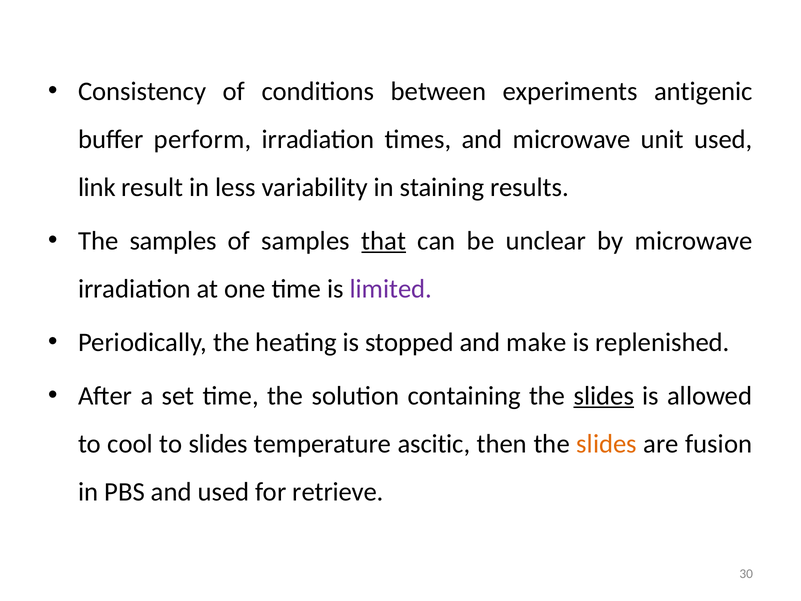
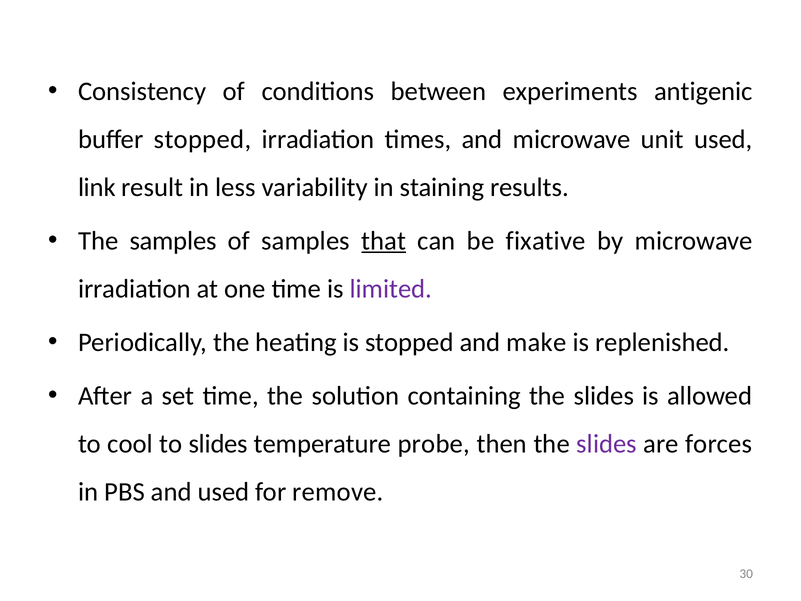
buffer perform: perform -> stopped
unclear: unclear -> fixative
slides at (604, 396) underline: present -> none
ascitic: ascitic -> probe
slides at (607, 444) colour: orange -> purple
fusion: fusion -> forces
retrieve: retrieve -> remove
